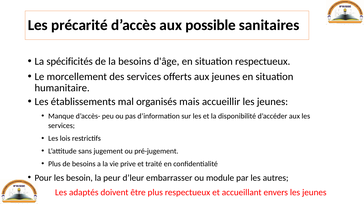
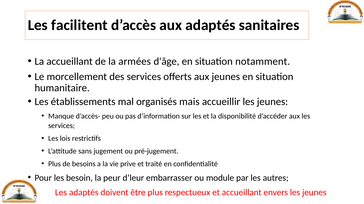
précarité: précarité -> facilitent
aux possible: possible -> adaptés
La spécificités: spécificités -> accueillant
la besoins: besoins -> armées
situation respectueux: respectueux -> notamment
